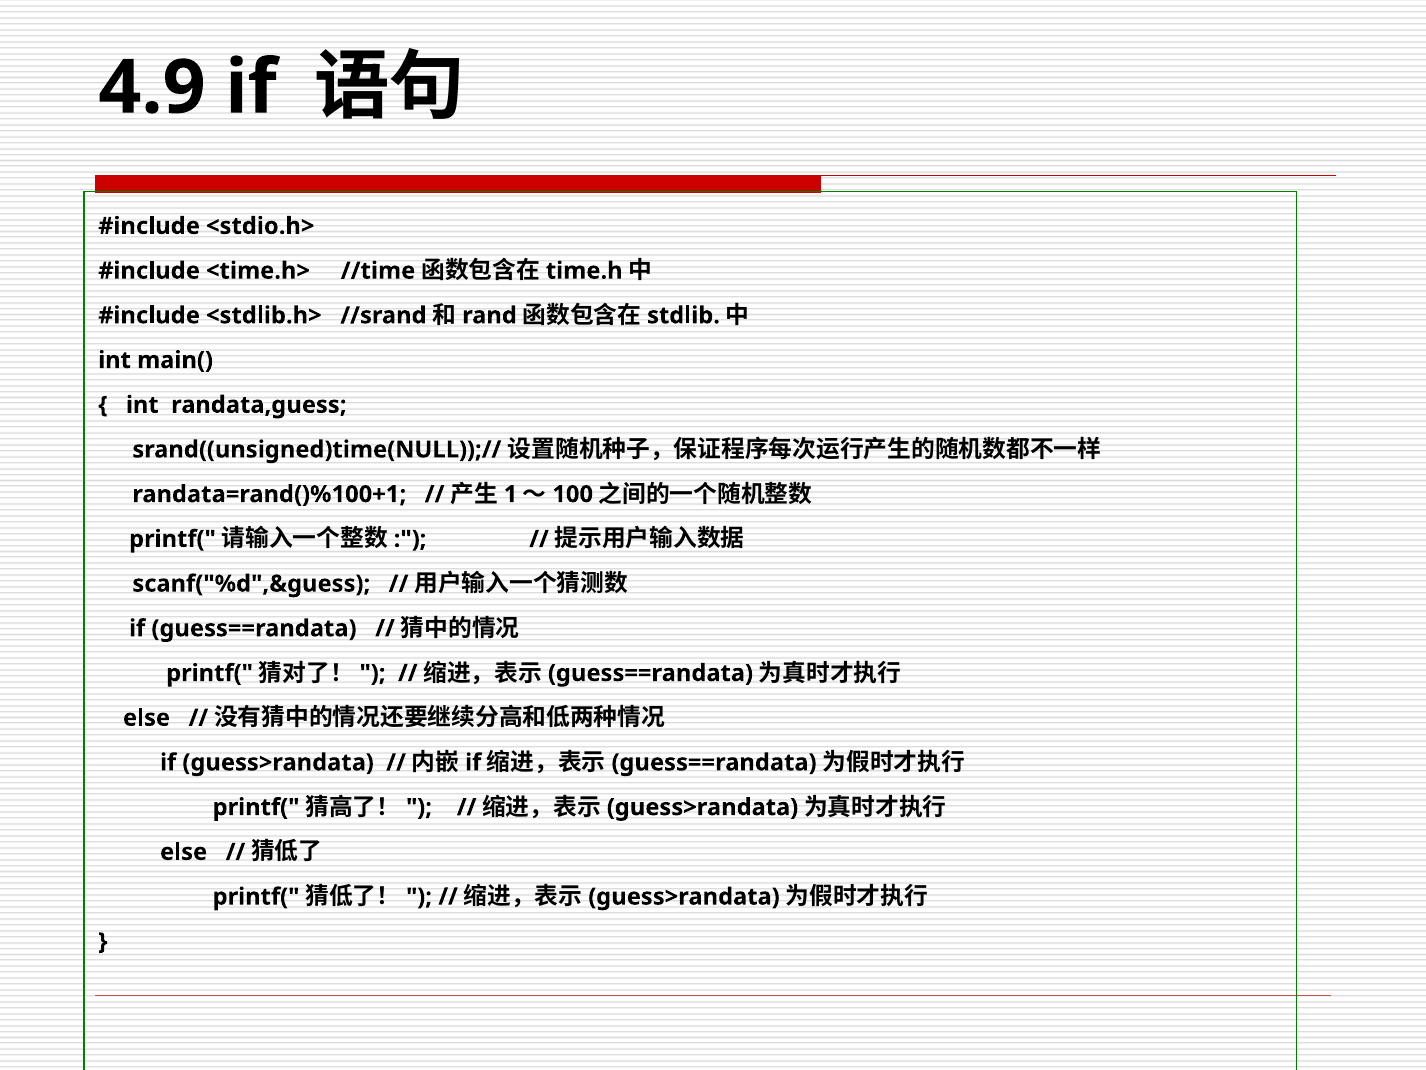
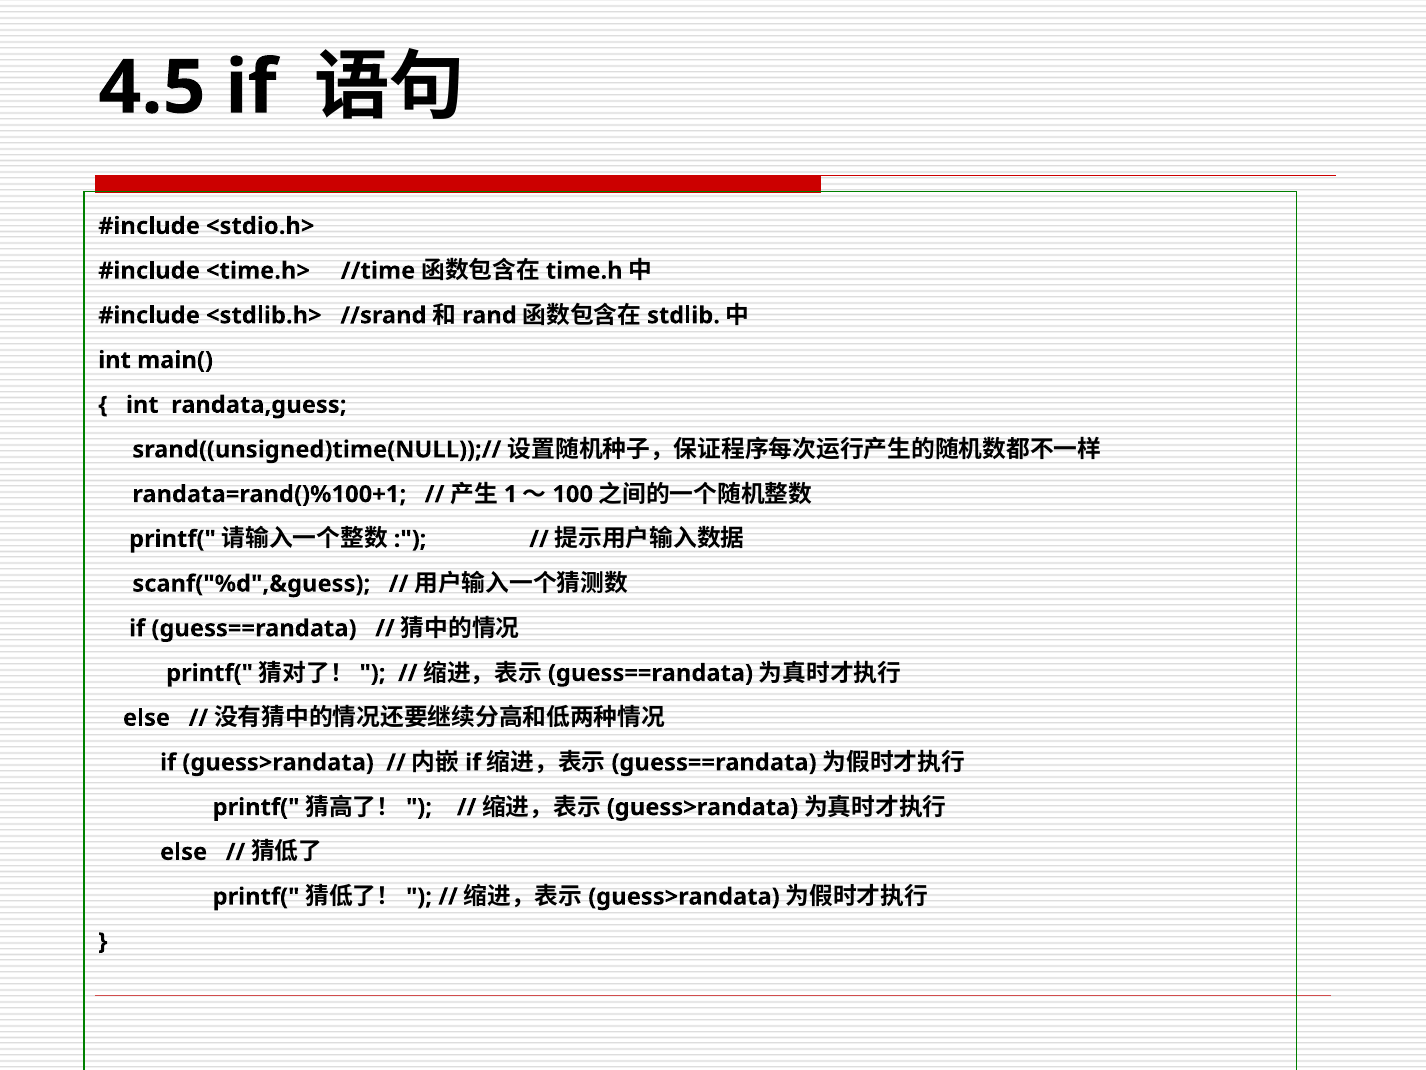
4.9: 4.9 -> 4.5
